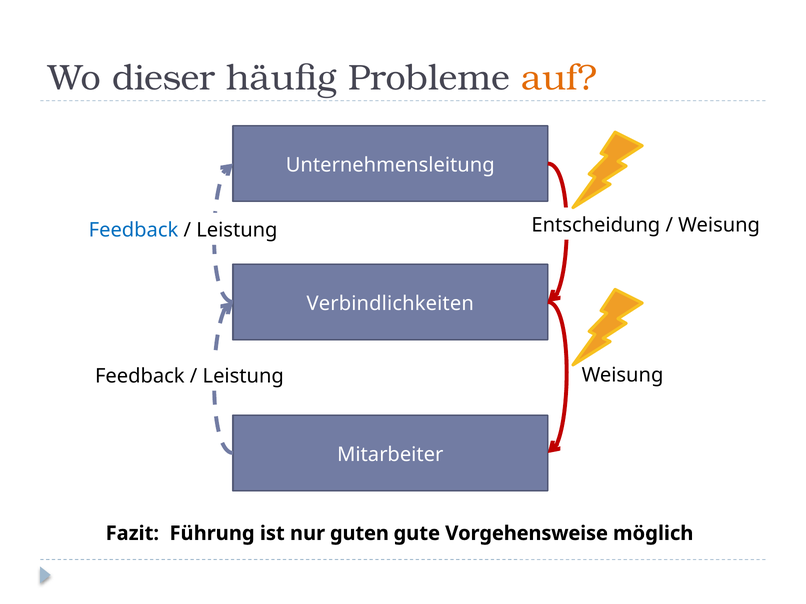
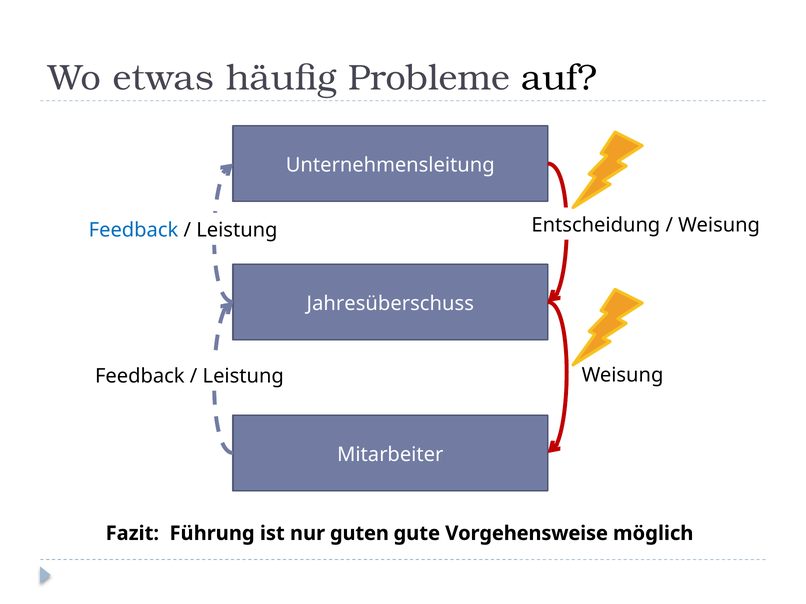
dieser: dieser -> etwas
auf colour: orange -> black
Verbindlichkeiten: Verbindlichkeiten -> Jahresüberschuss
